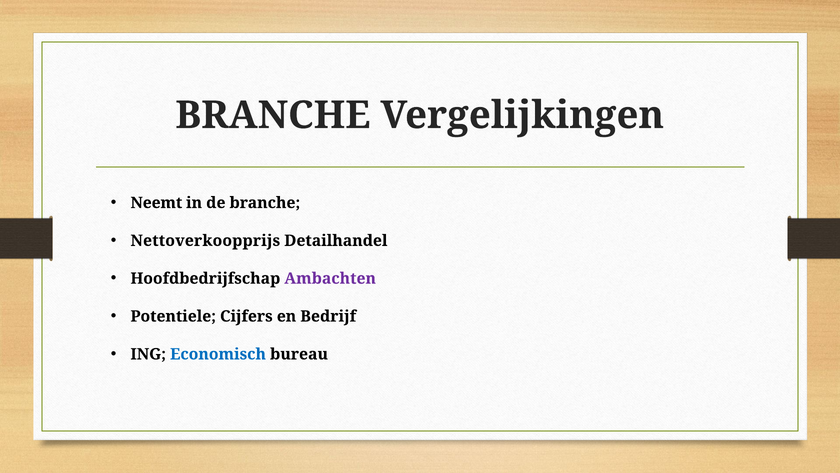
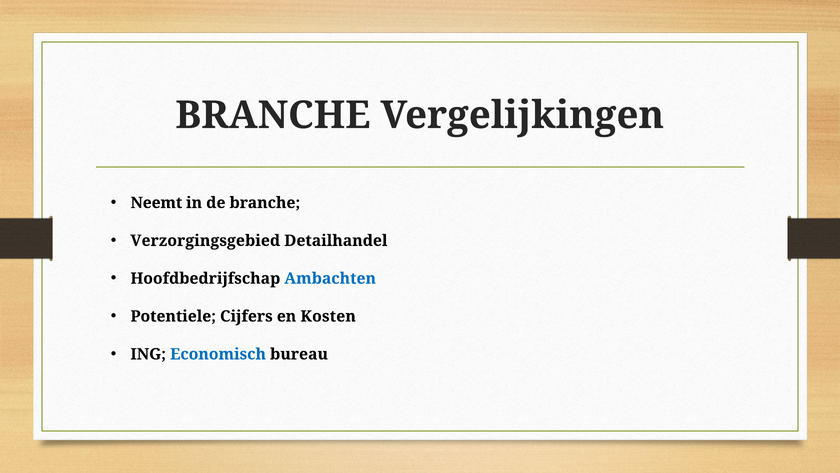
Nettoverkoopprijs: Nettoverkoopprijs -> Verzorgingsgebied
Ambachten colour: purple -> blue
Bedrijf: Bedrijf -> Kosten
